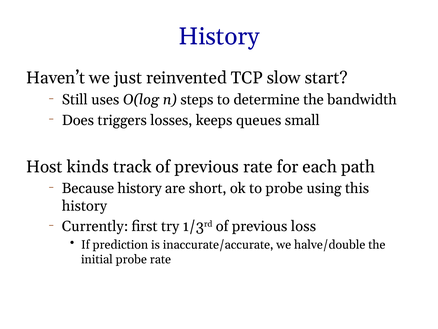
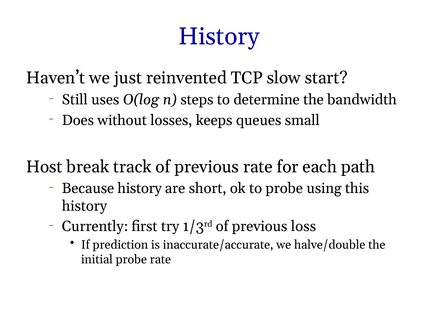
triggers: triggers -> without
kinds: kinds -> break
